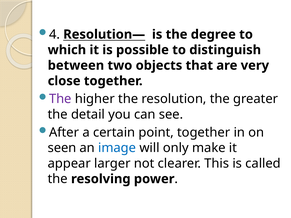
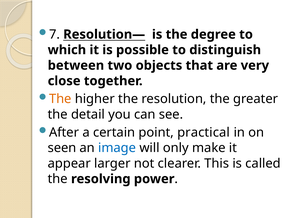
4: 4 -> 7
The at (60, 99) colour: purple -> orange
point together: together -> practical
